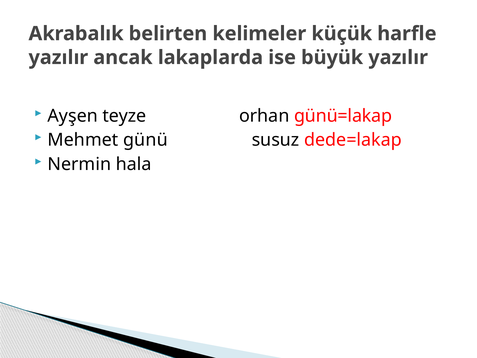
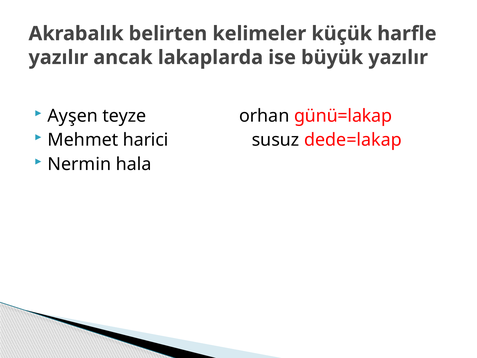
günü: günü -> harici
